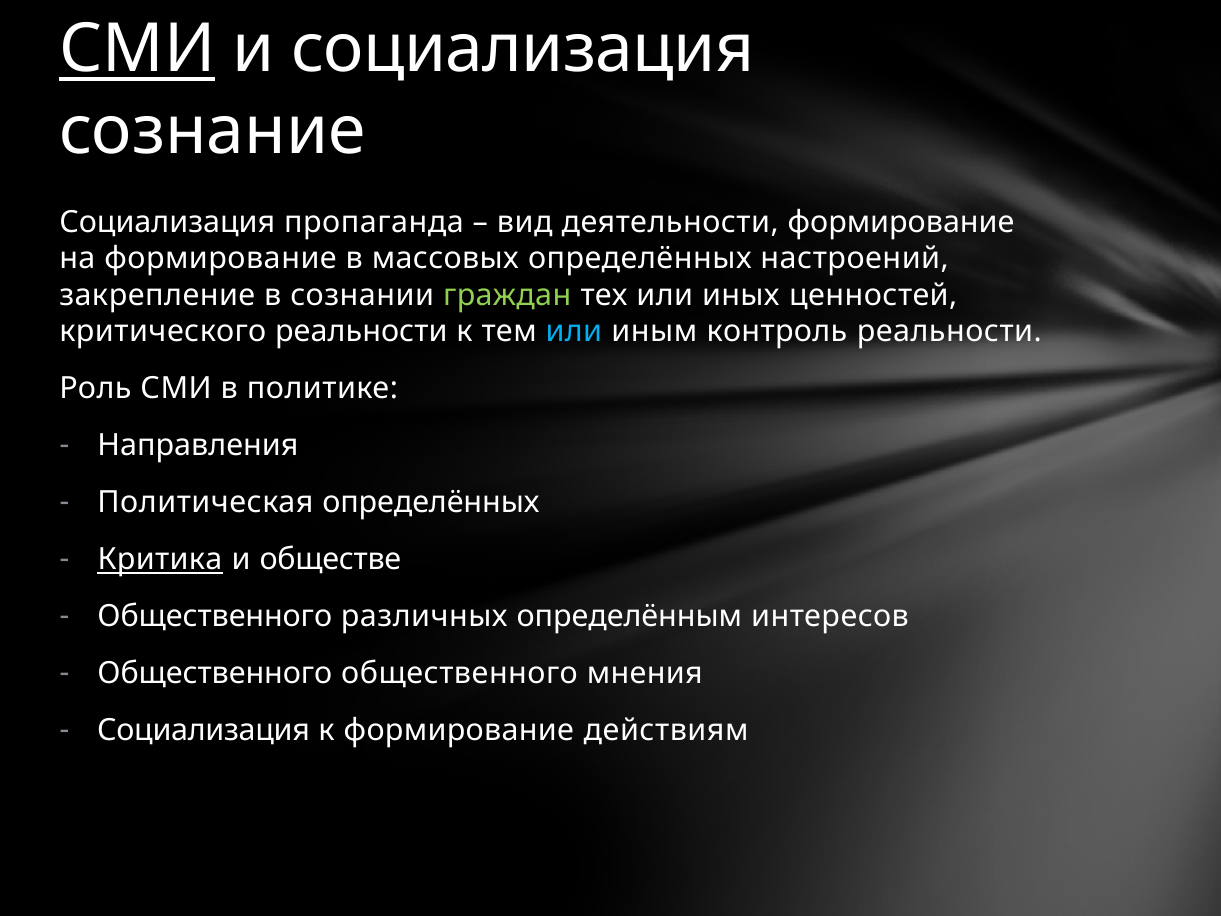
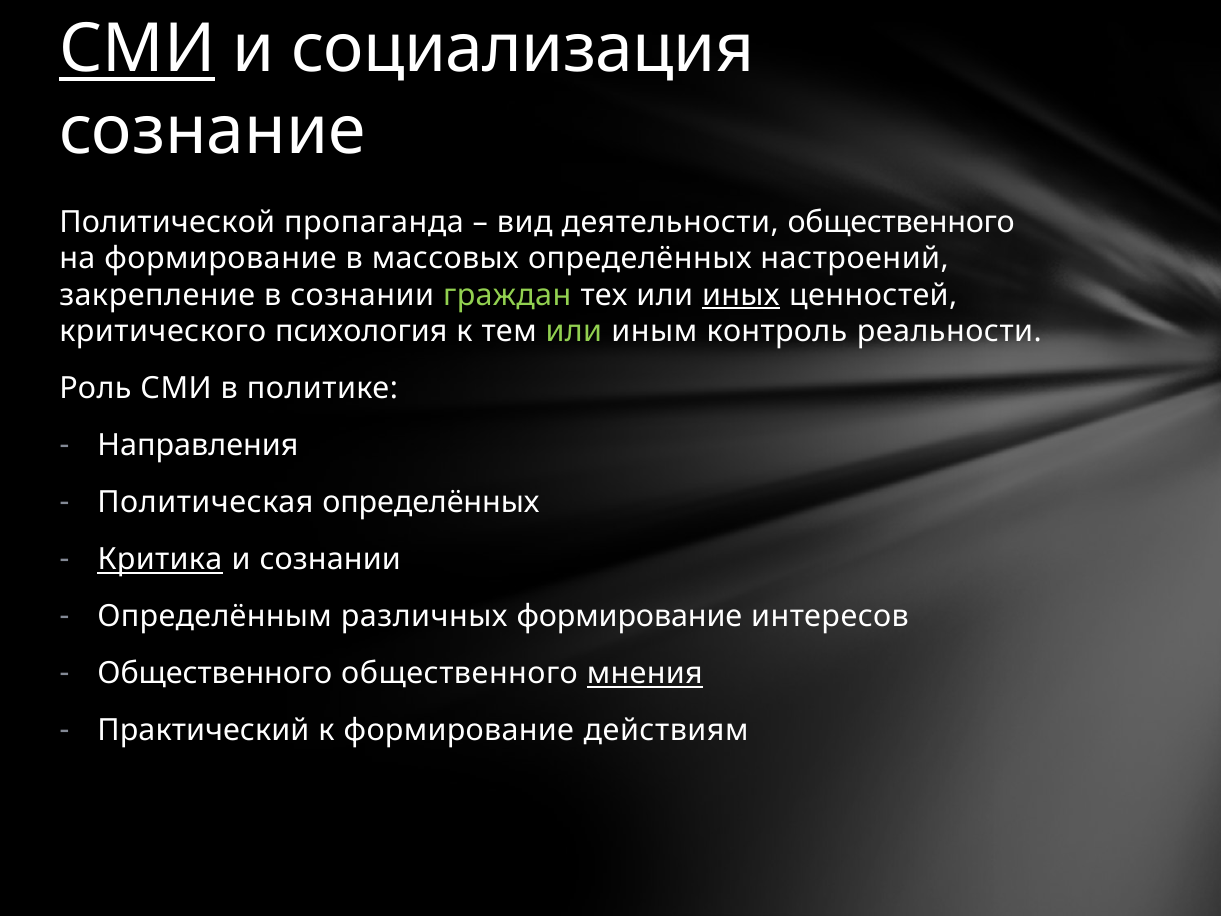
Социализация at (167, 222): Социализация -> Политической
деятельности формирование: формирование -> общественного
иных underline: none -> present
критического реальности: реальности -> психология
или at (574, 332) colour: light blue -> light green
и обществе: обществе -> сознании
Общественного at (215, 617): Общественного -> Определённым
различных определённым: определённым -> формирование
мнения underline: none -> present
Социализация at (204, 731): Социализация -> Практический
